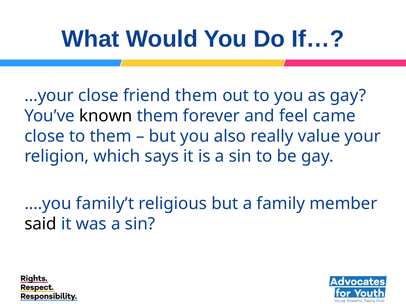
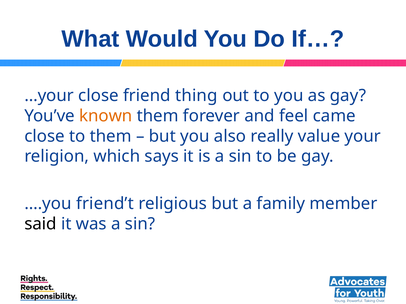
friend them: them -> thing
known colour: black -> orange
family’t: family’t -> friend’t
